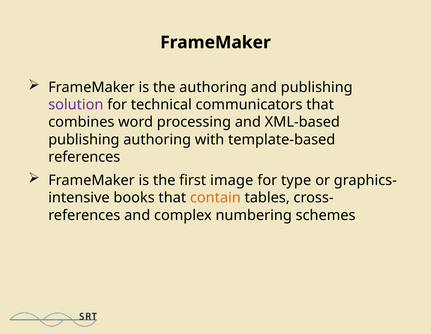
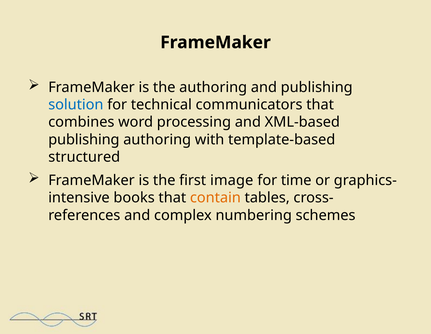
solution colour: purple -> blue
references at (84, 157): references -> structured
type: type -> time
